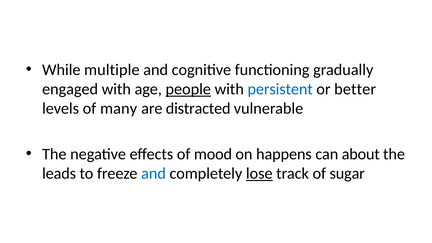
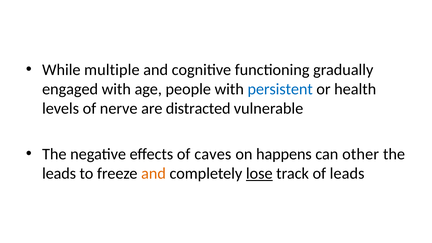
people underline: present -> none
better: better -> health
many: many -> nerve
mood: mood -> caves
about: about -> other
and at (153, 174) colour: blue -> orange
of sugar: sugar -> leads
